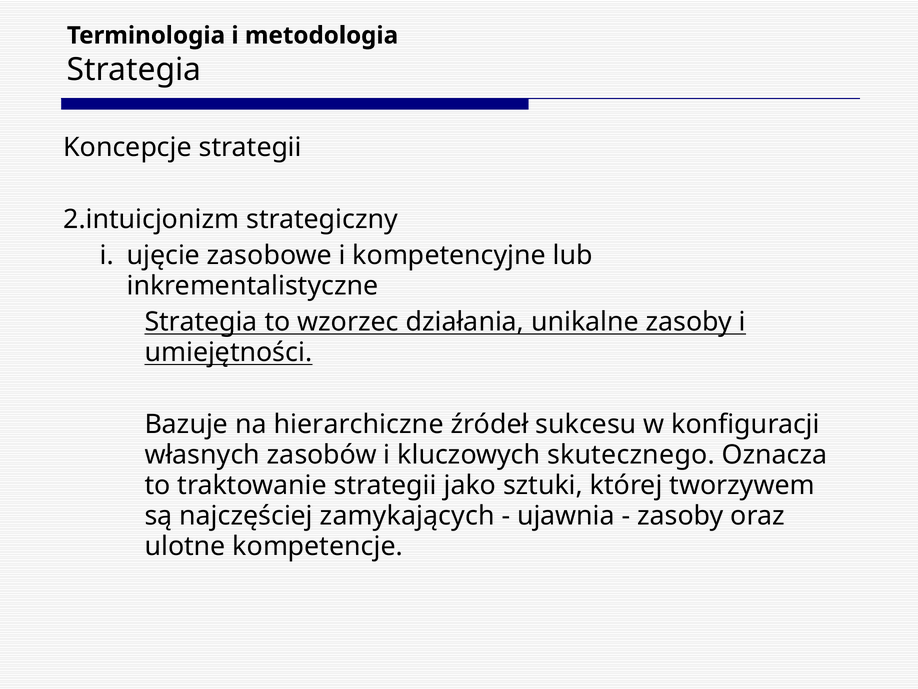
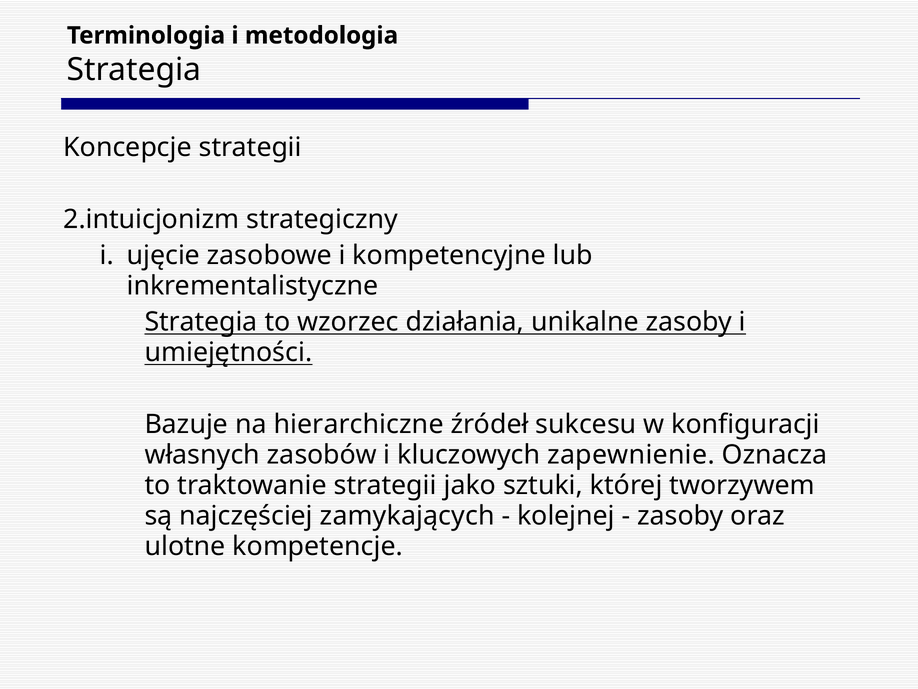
skutecznego: skutecznego -> zapewnienie
ujawnia: ujawnia -> kolejnej
